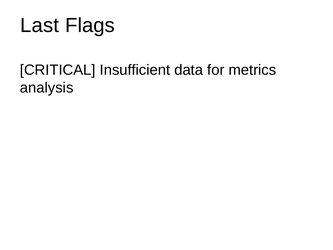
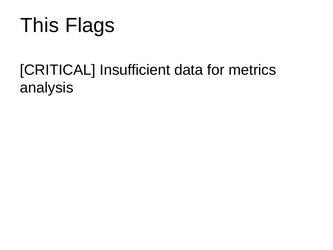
Last: Last -> This
